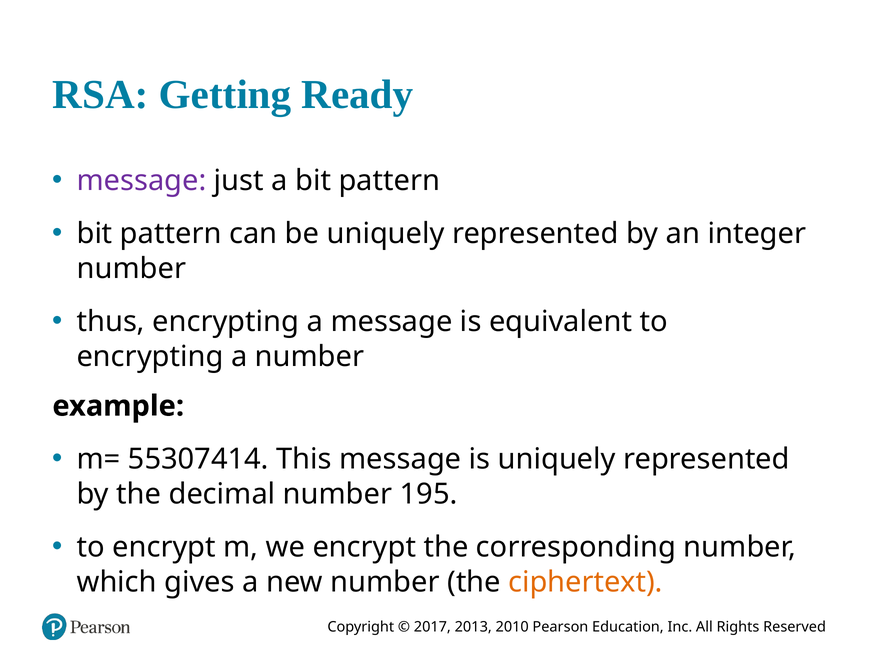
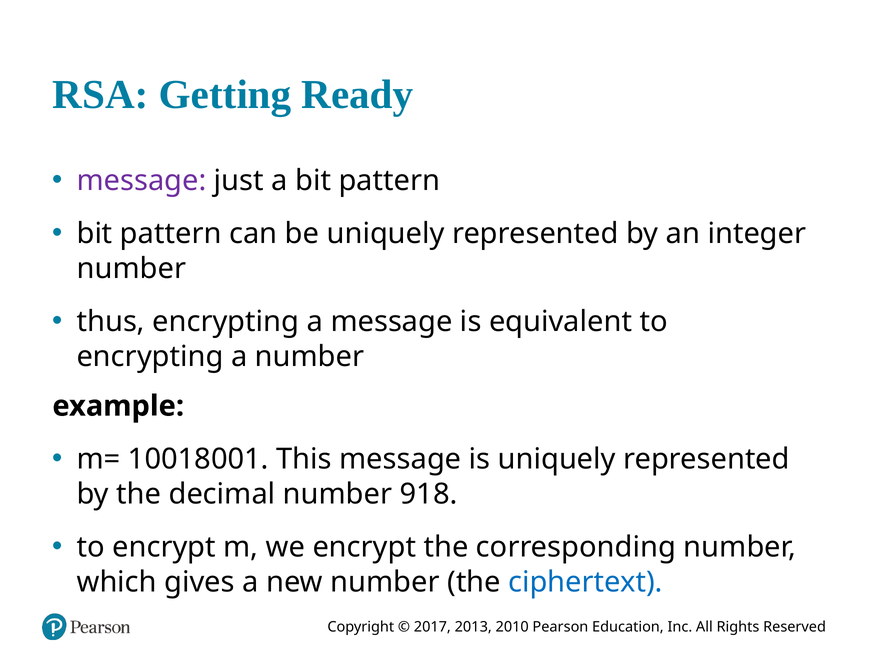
55307414: 55307414 -> 10018001
195: 195 -> 918
ciphertext colour: orange -> blue
